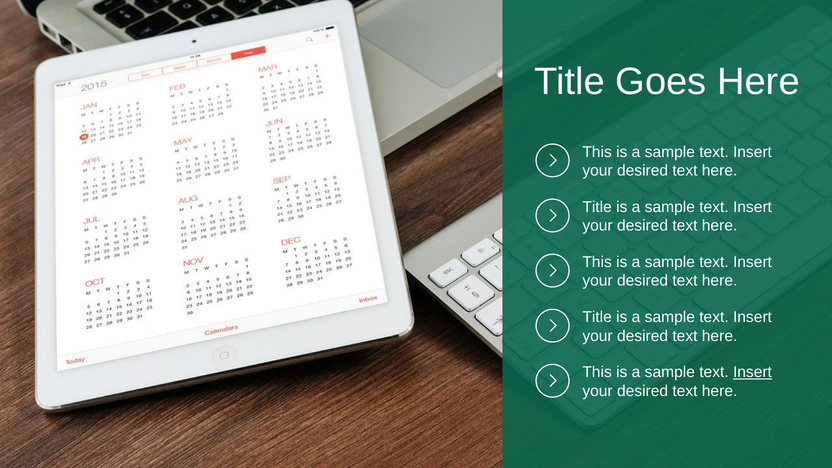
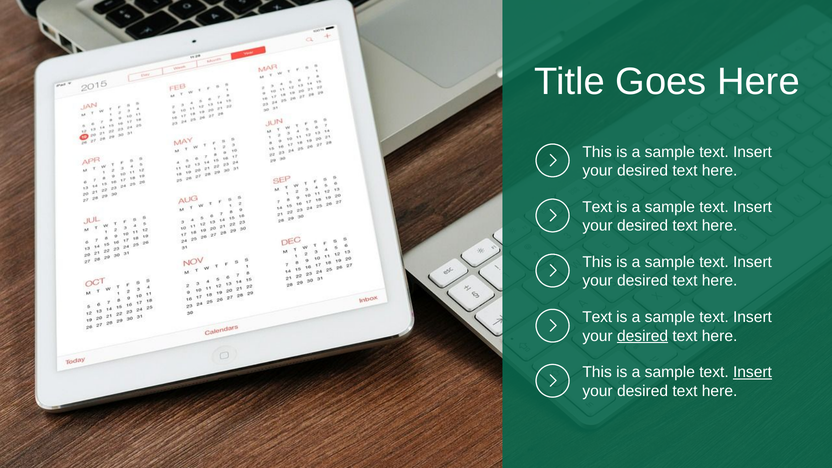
Title at (597, 207): Title -> Text
Title at (597, 317): Title -> Text
desired at (643, 336) underline: none -> present
